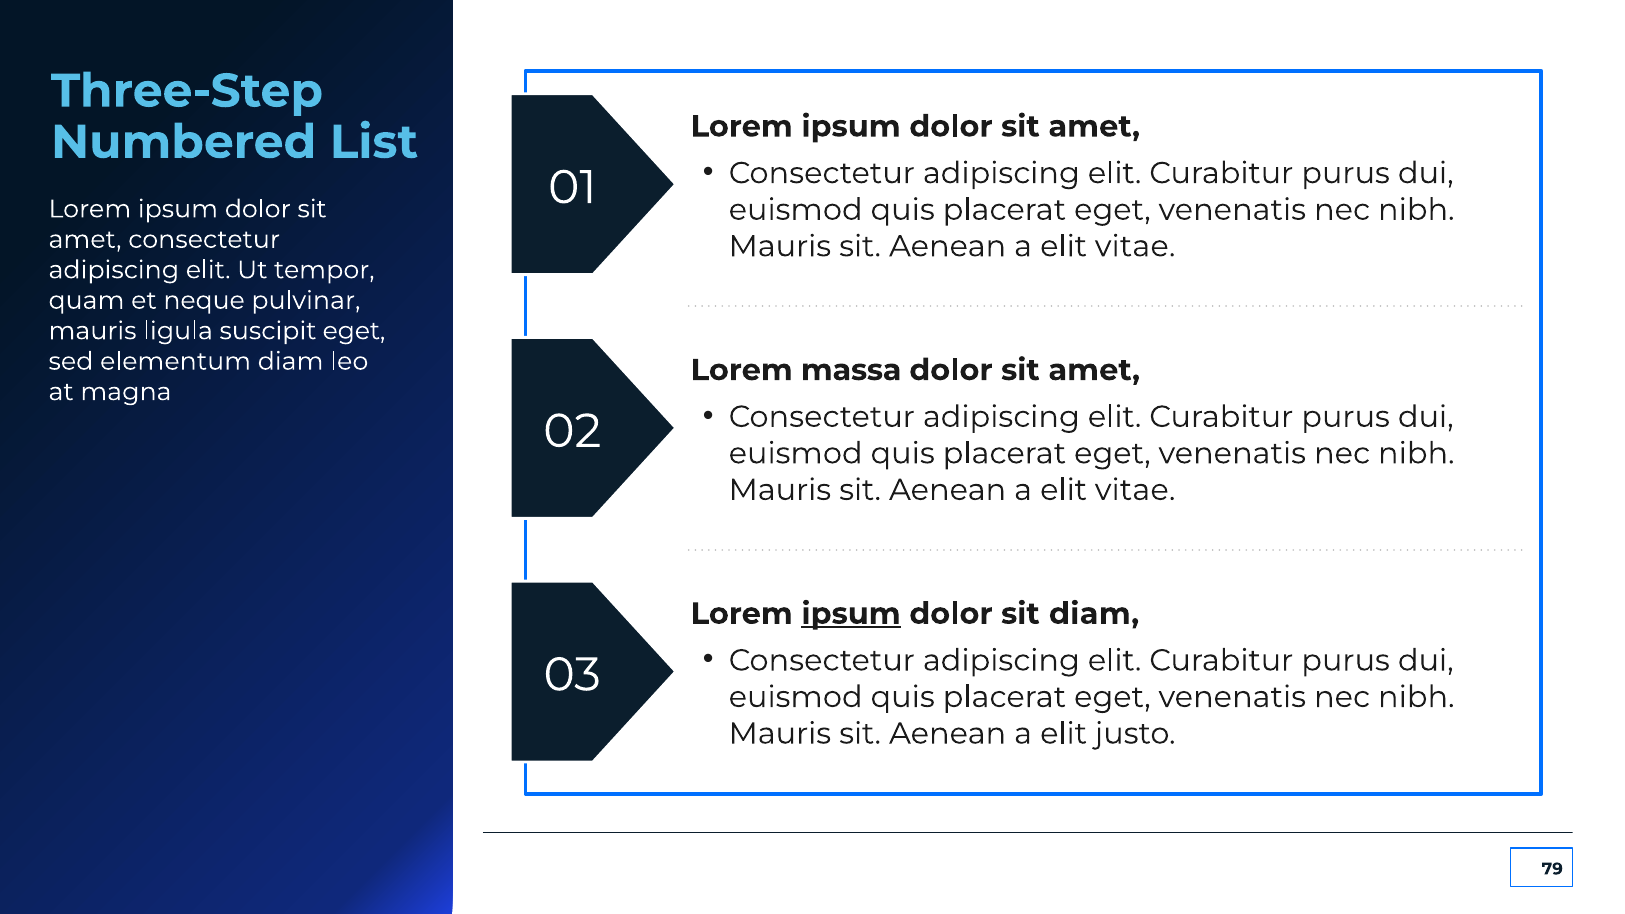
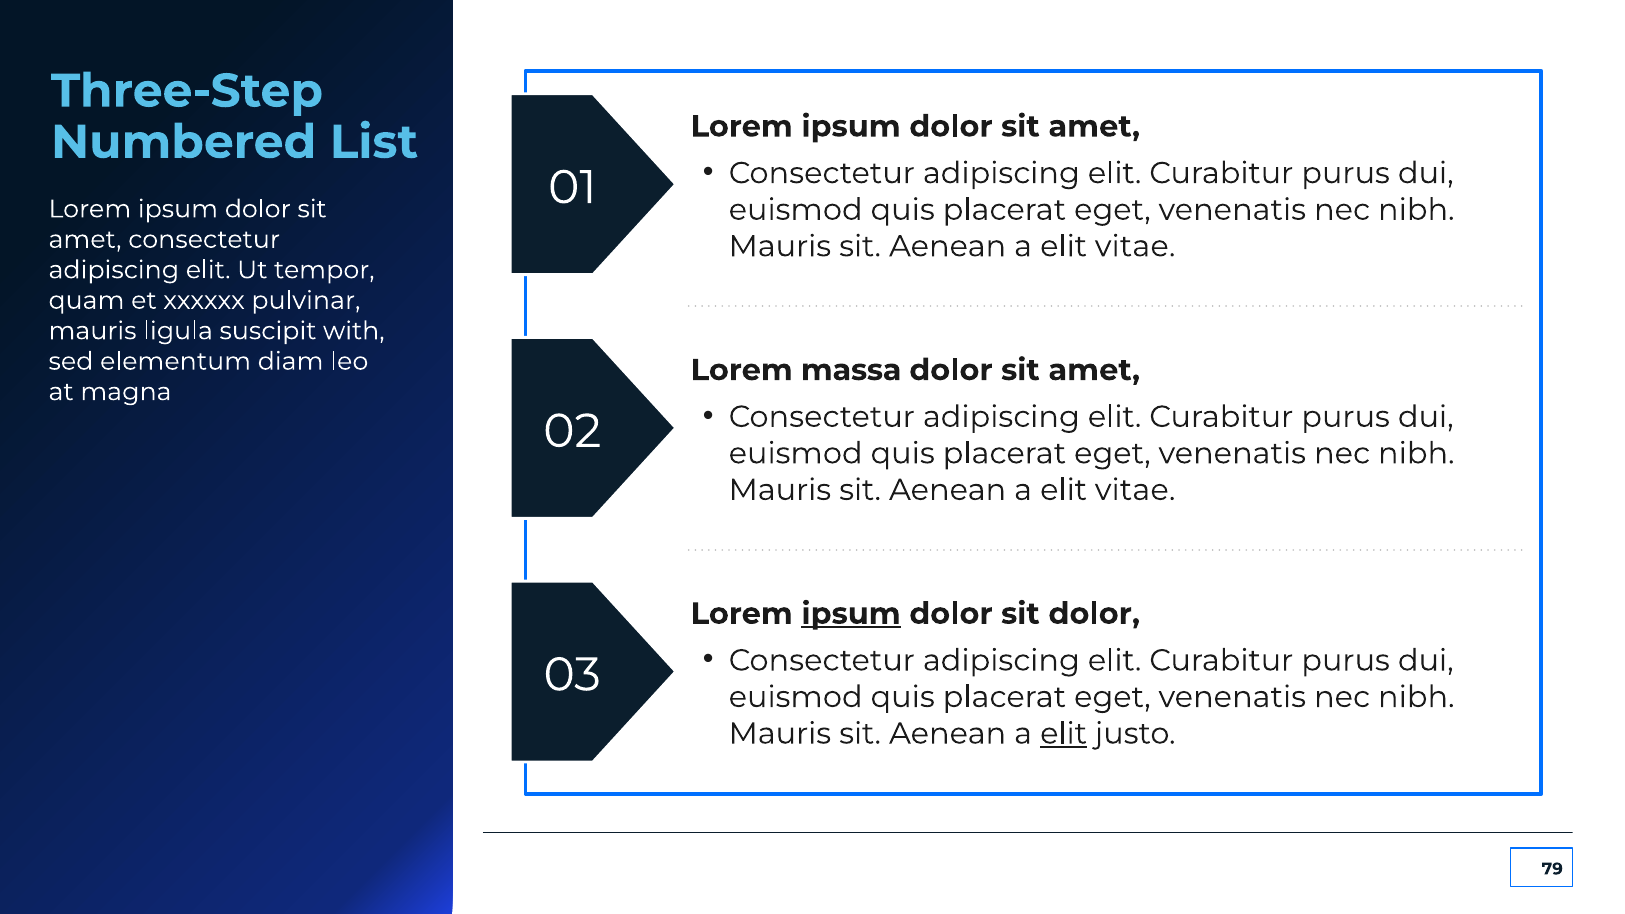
neque: neque -> xxxxxx
suscipit eget: eget -> with
sit diam: diam -> dolor
elit at (1064, 734) underline: none -> present
